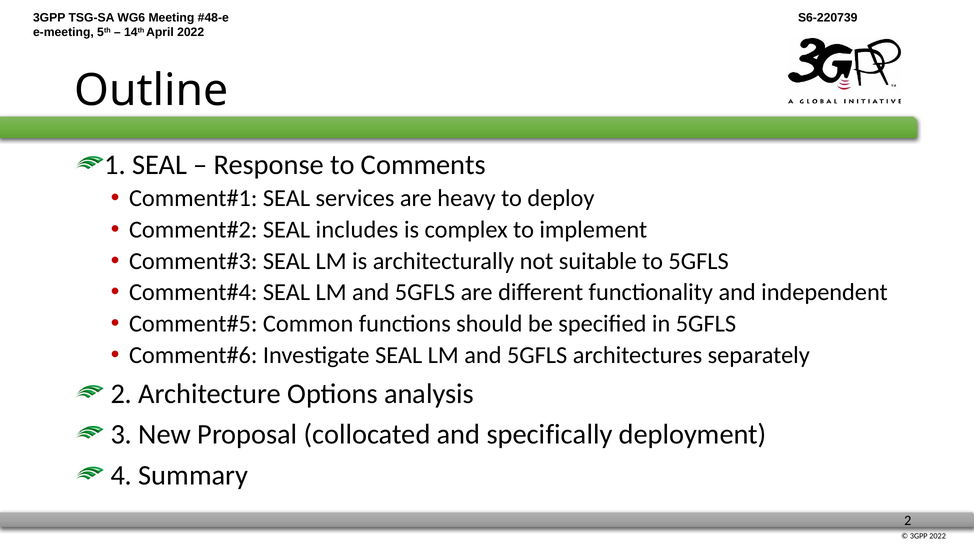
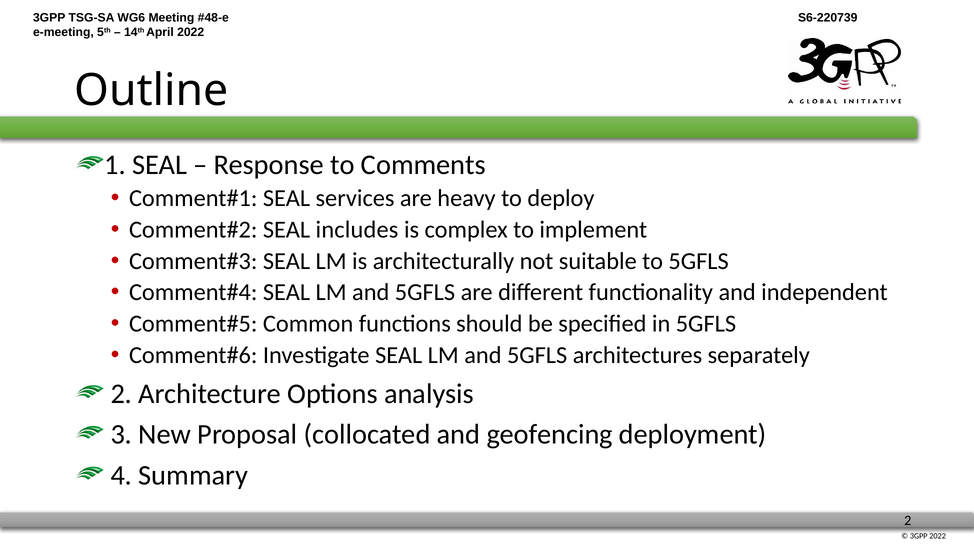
specifically: specifically -> geofencing
